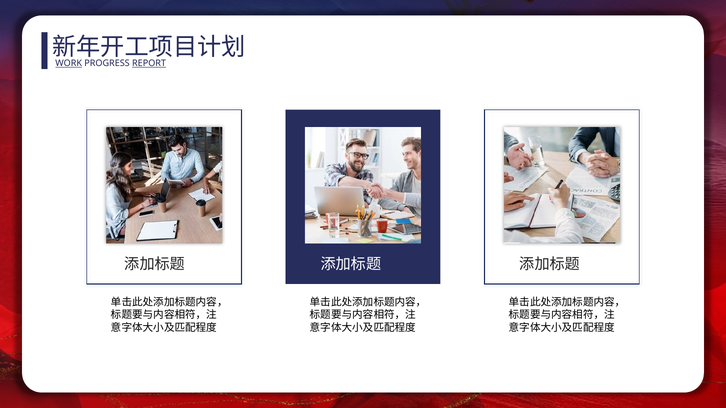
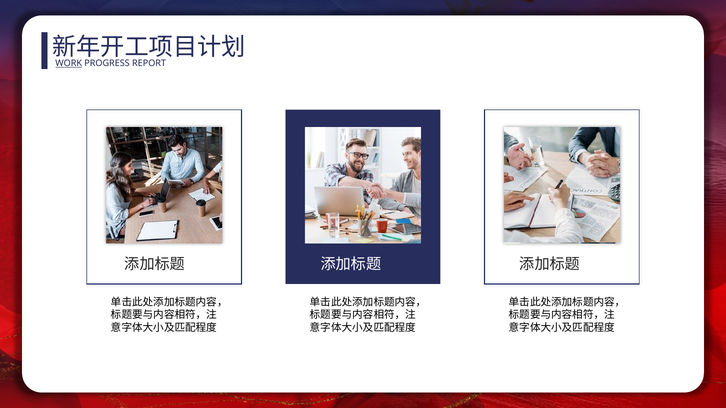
REPORT underline: present -> none
